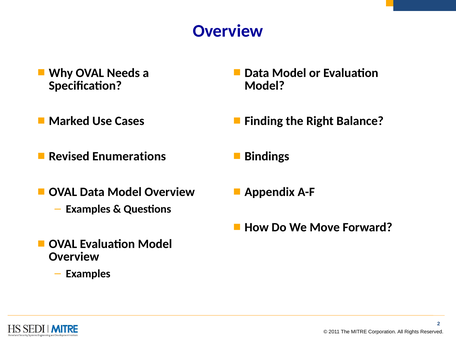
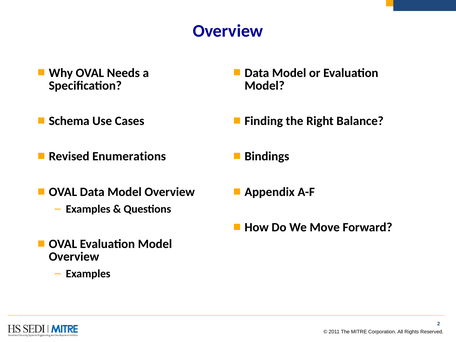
Marked: Marked -> Schema
